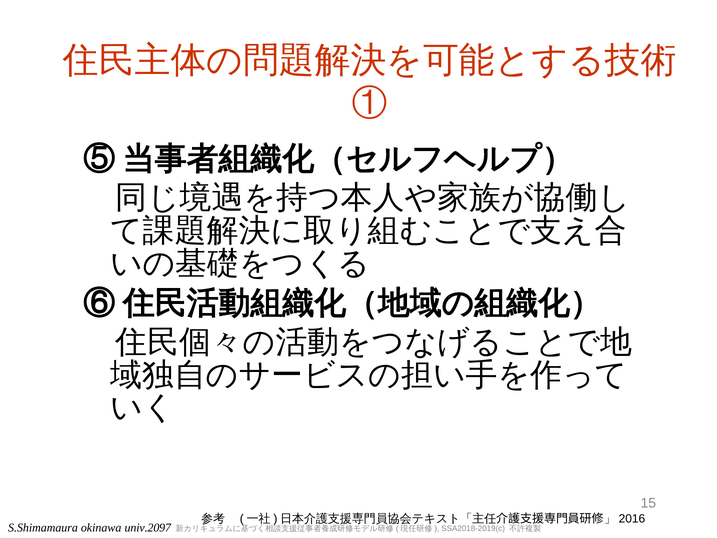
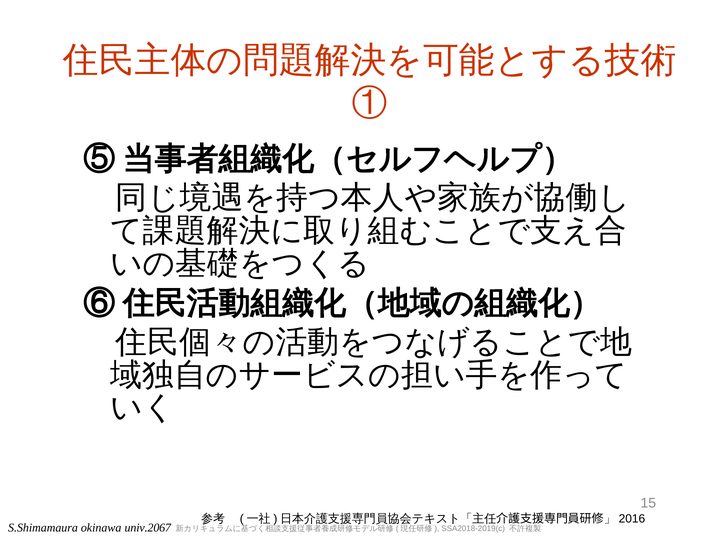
univ.2097: univ.2097 -> univ.2067
